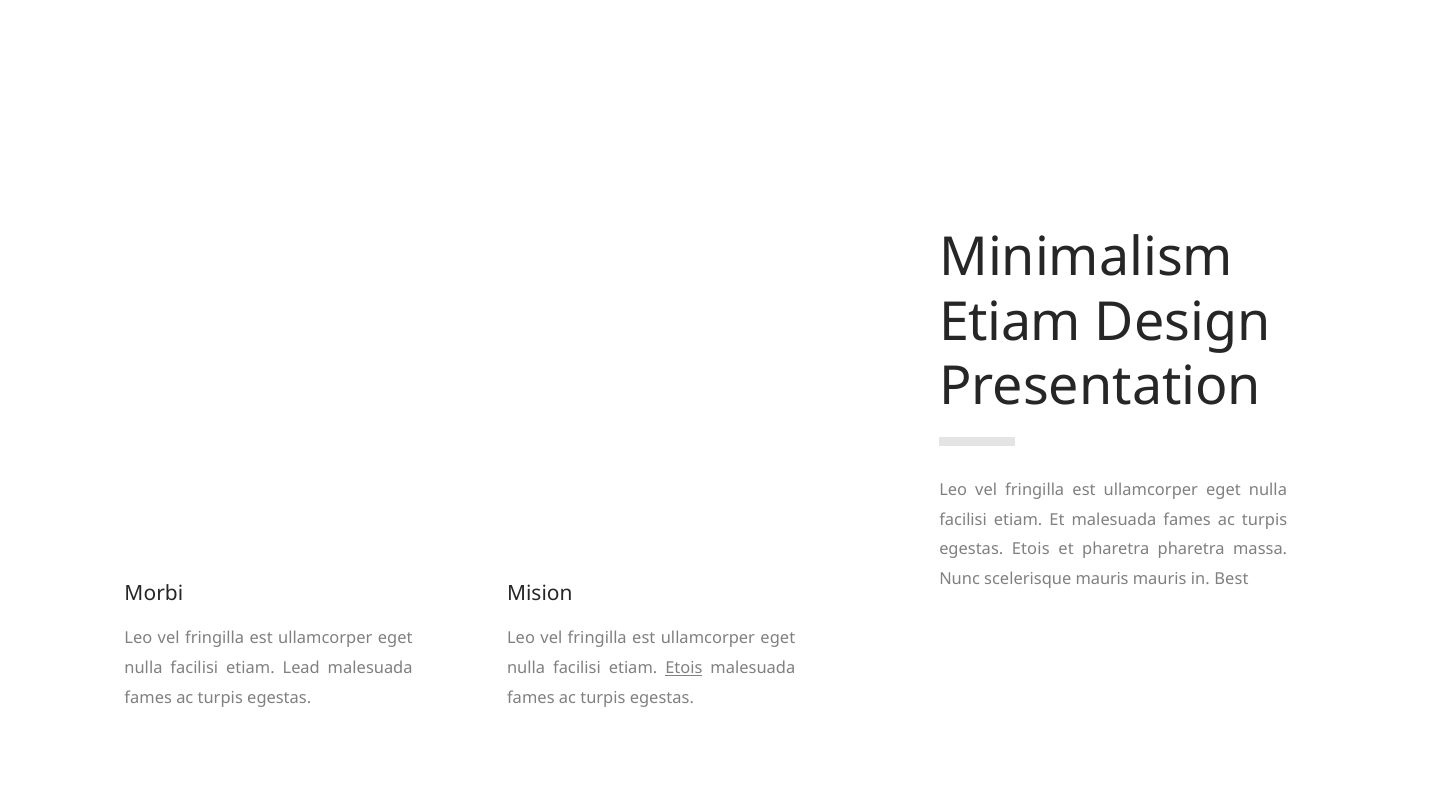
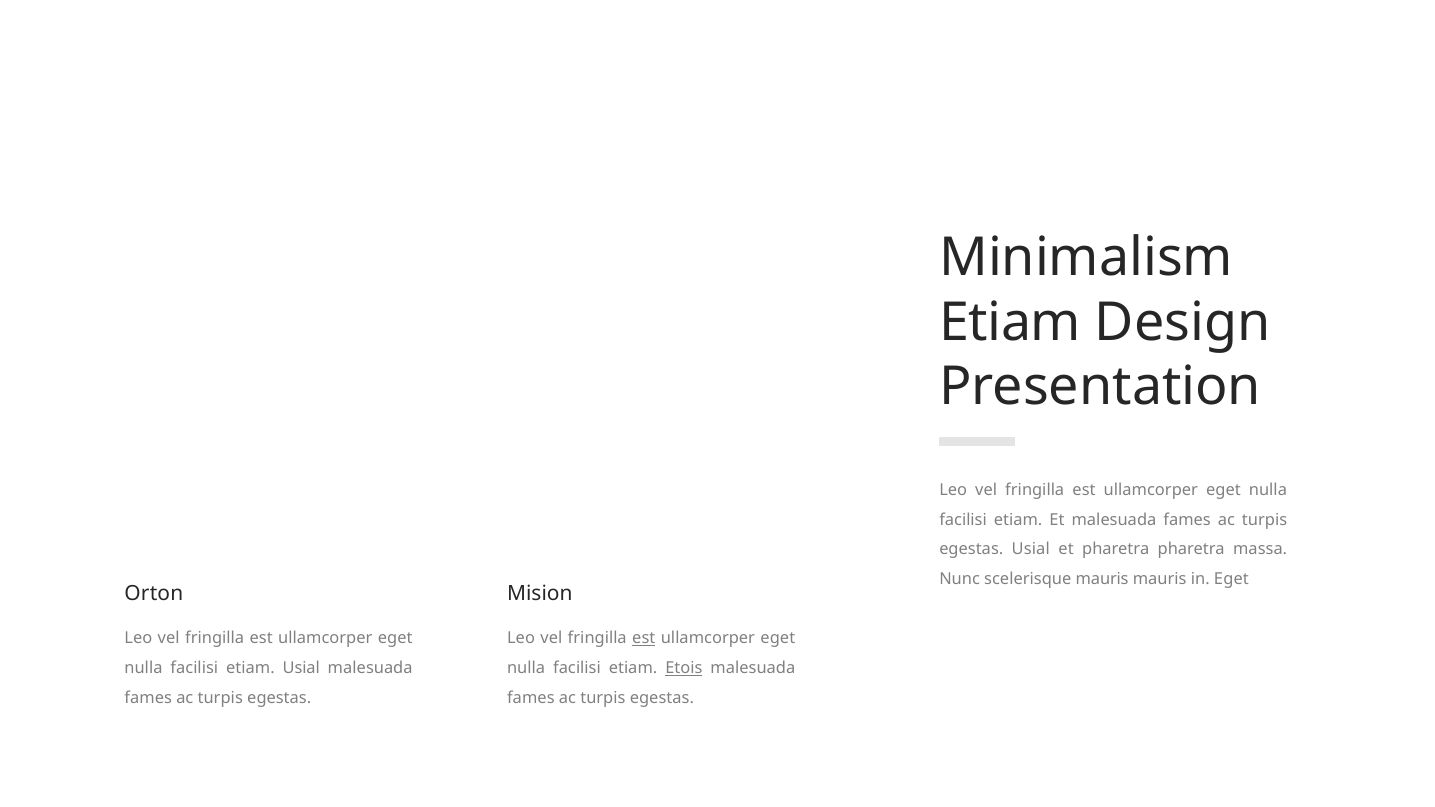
egestas Etois: Etois -> Usial
in Best: Best -> Eget
Morbi: Morbi -> Orton
est at (644, 639) underline: none -> present
etiam Lead: Lead -> Usial
